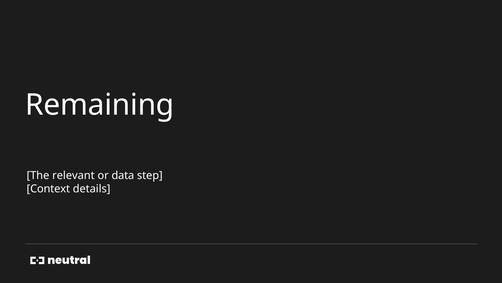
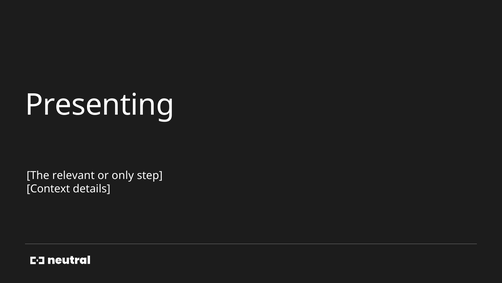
Remaining: Remaining -> Presenting
data: data -> only
